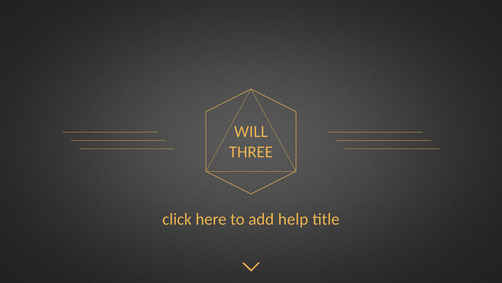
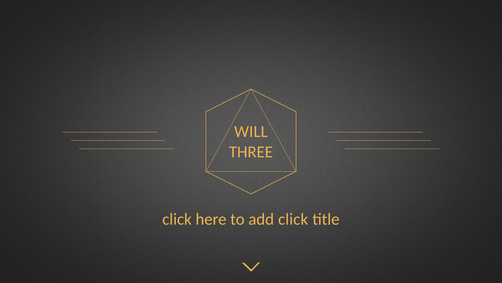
add help: help -> click
